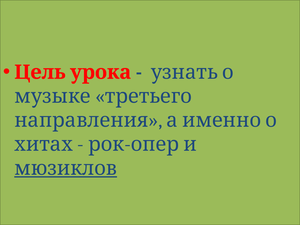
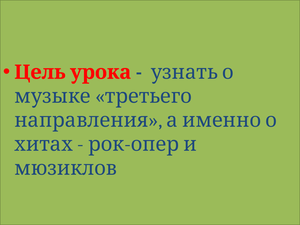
мюзиклов underline: present -> none
